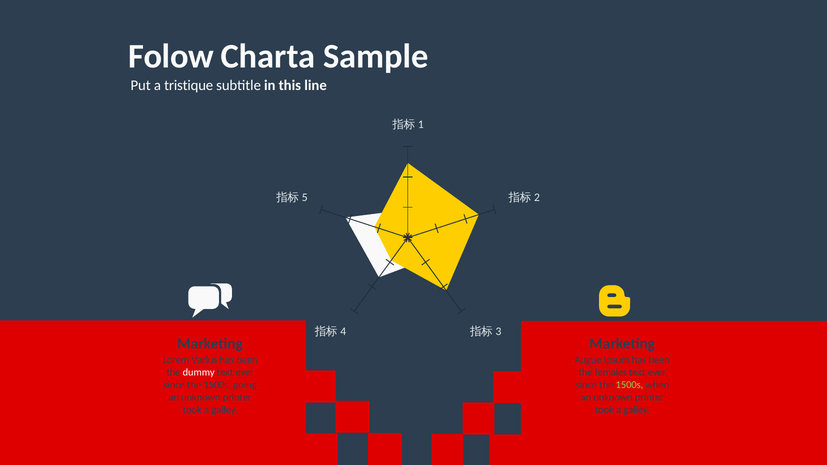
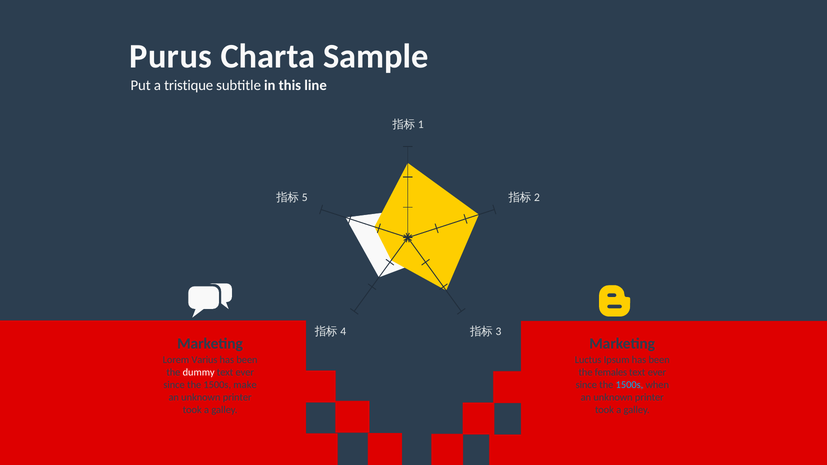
Folow: Folow -> Purus
Augue: Augue -> Luctus
going: going -> make
1500s at (629, 385) colour: light green -> light blue
